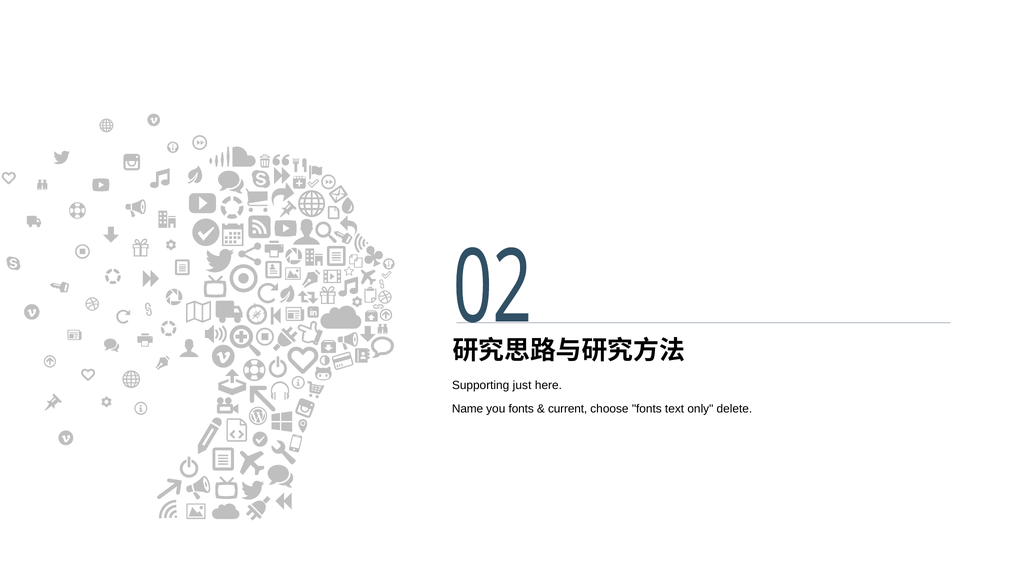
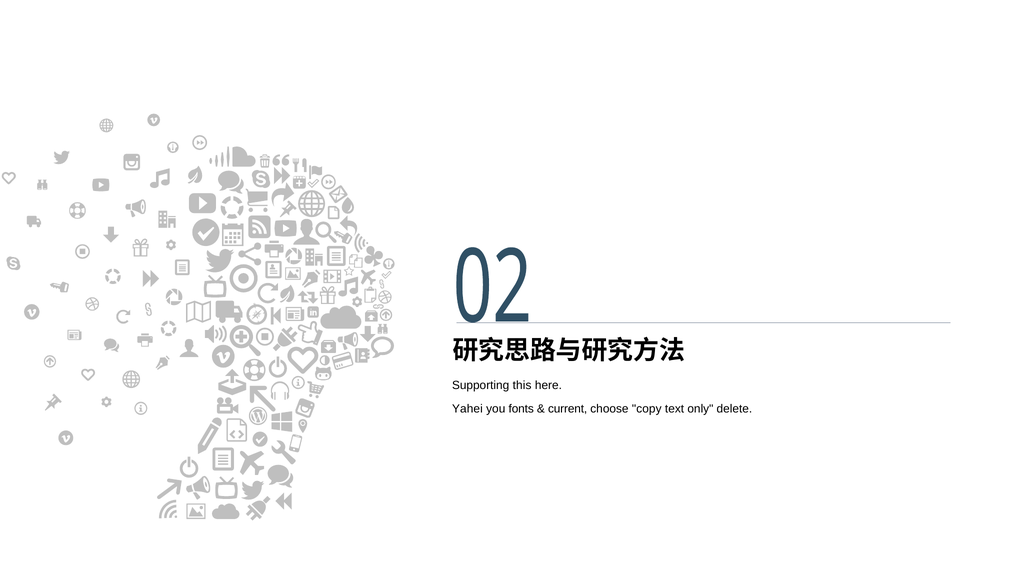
just: just -> this
Name: Name -> Yahei
choose fonts: fonts -> copy
